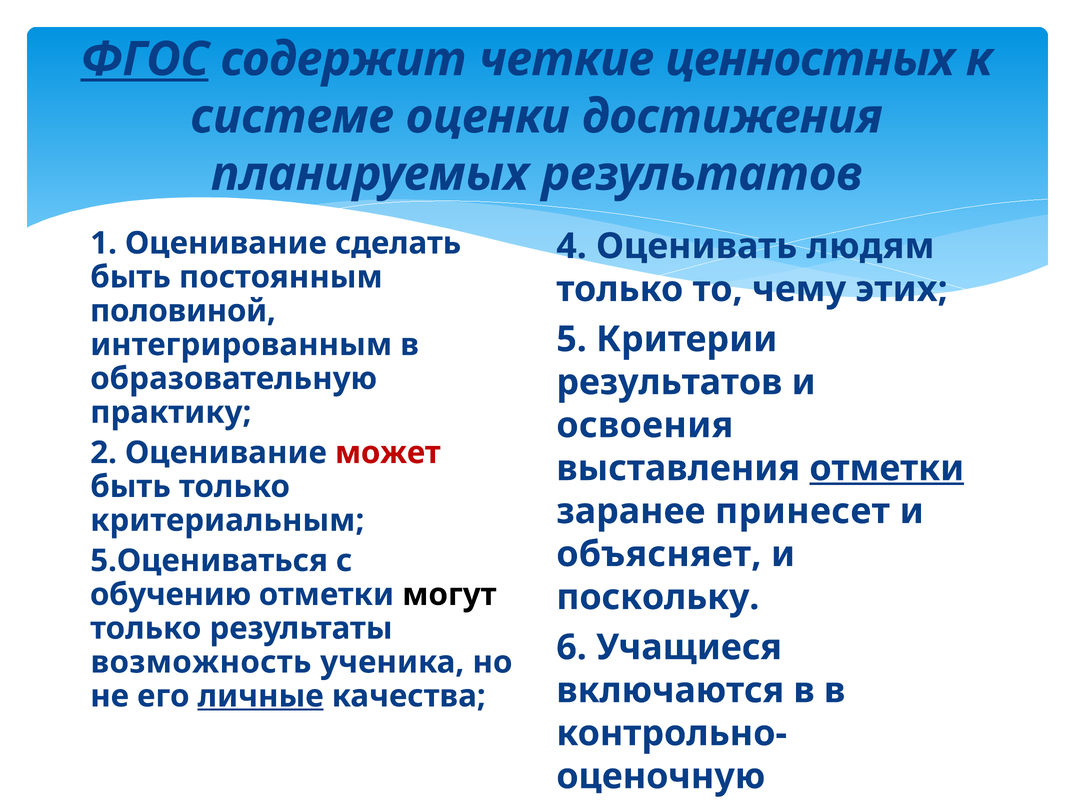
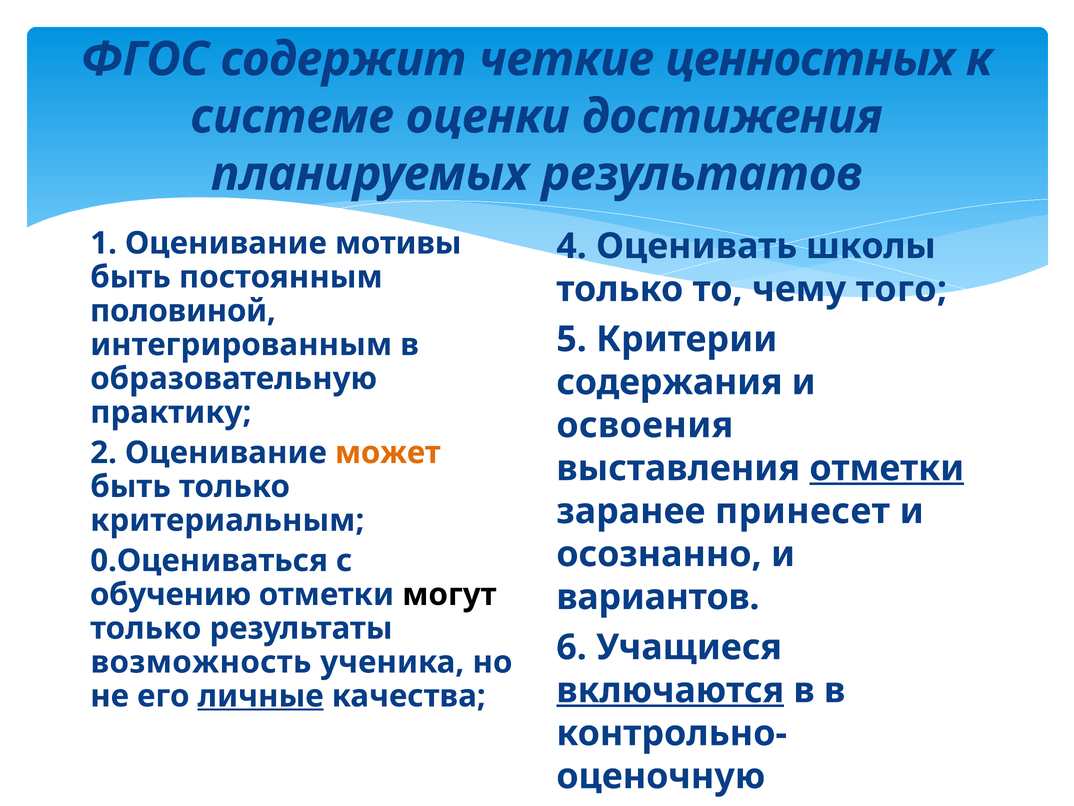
ФГОС underline: present -> none
сделать: сделать -> мотивы
людям: людям -> школы
этих: этих -> того
результатов at (669, 382): результатов -> содержания
может colour: red -> orange
объясняет: объясняет -> осознанно
5.Оцениваться: 5.Оцениваться -> 0.Оцениваться
поскольку: поскольку -> вариантов
включаются underline: none -> present
